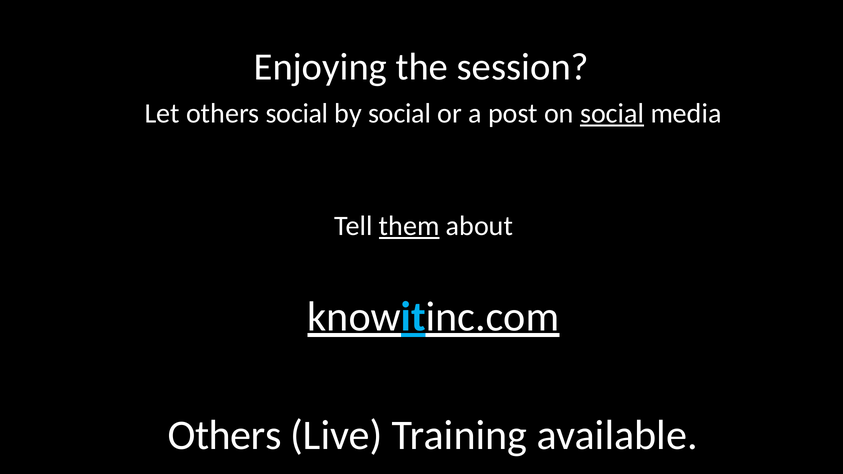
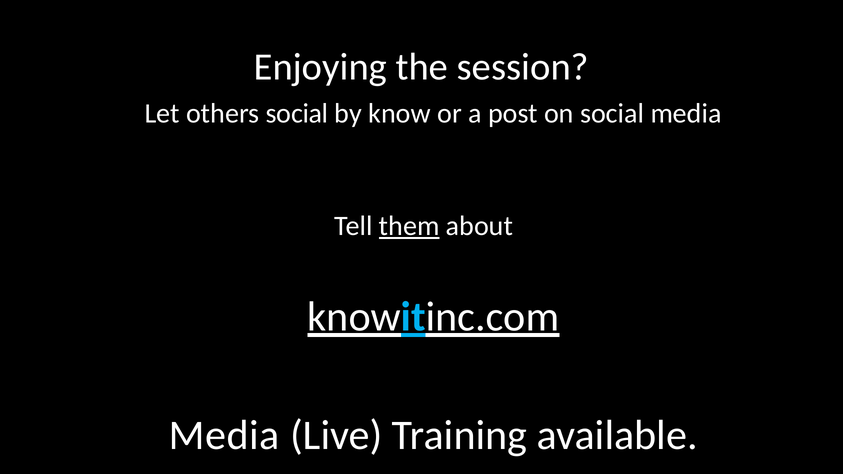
by social: social -> know
social at (612, 114) underline: present -> none
Others at (225, 436): Others -> Media
